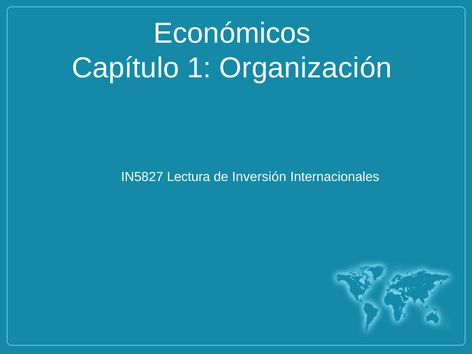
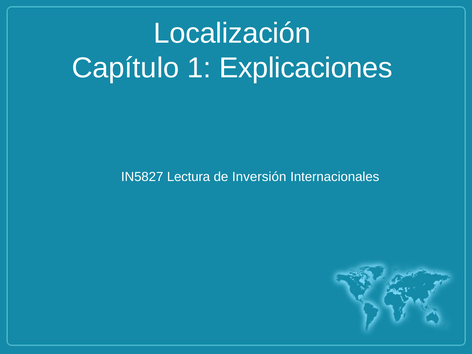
Económicos: Económicos -> Localización
Organización: Organización -> Explicaciones
